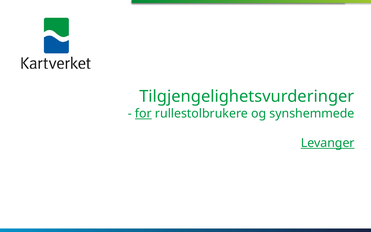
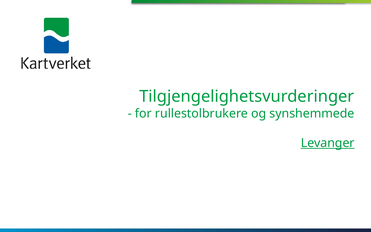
for underline: present -> none
